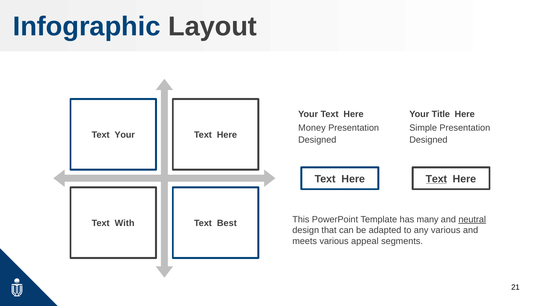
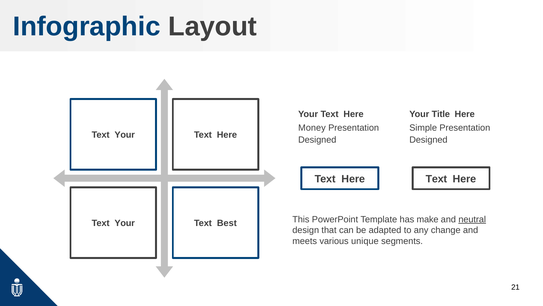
Text at (436, 179) underline: present -> none
many: many -> make
With at (125, 223): With -> Your
any various: various -> change
appeal: appeal -> unique
